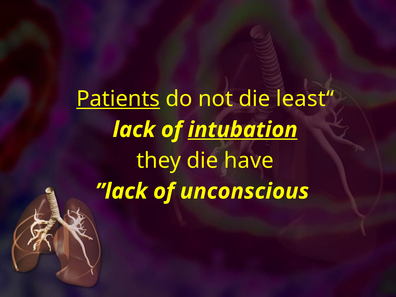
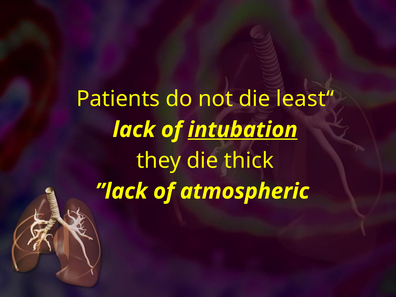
Patients underline: present -> none
have: have -> thick
unconscious: unconscious -> atmospheric
